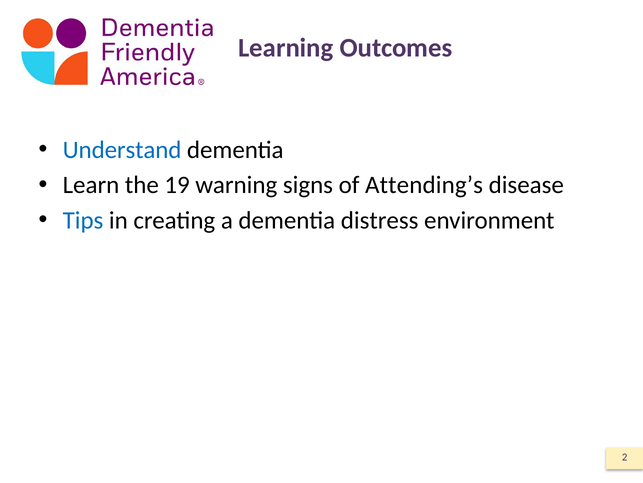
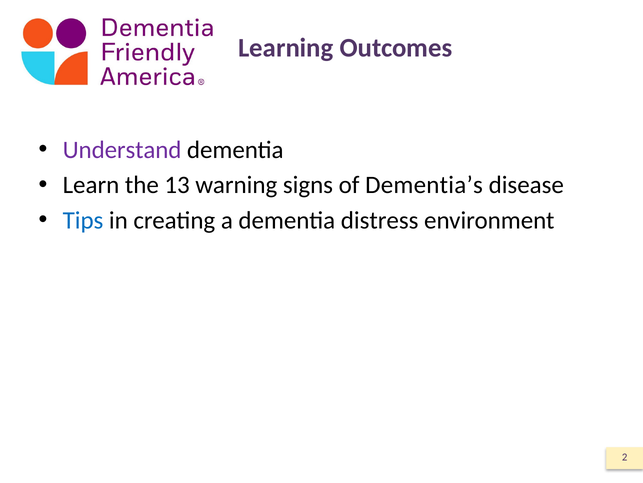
Understand colour: blue -> purple
19: 19 -> 13
Attending’s: Attending’s -> Dementia’s
